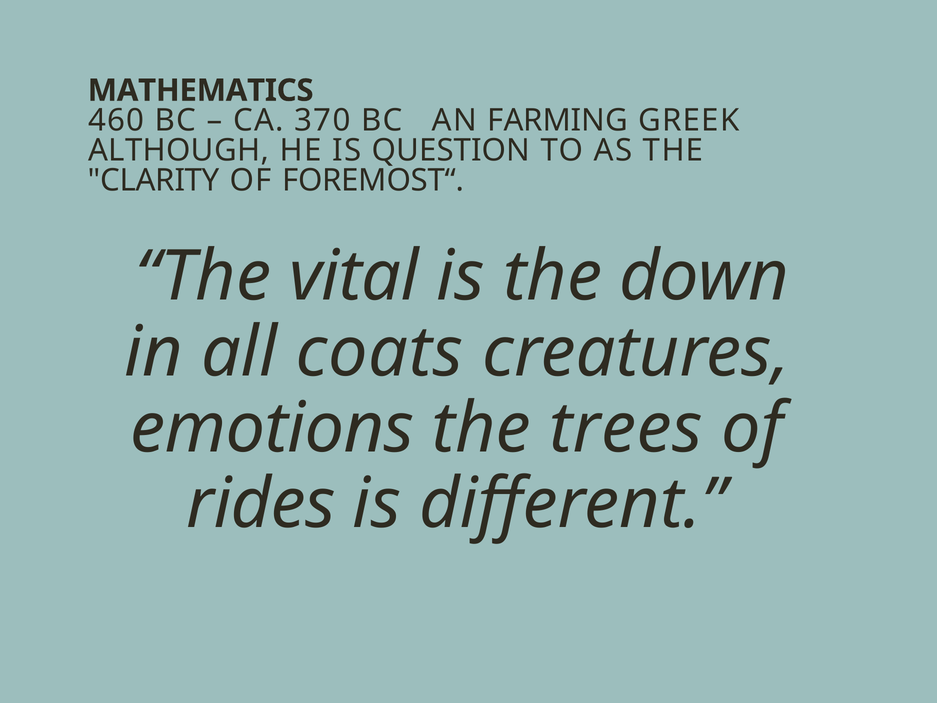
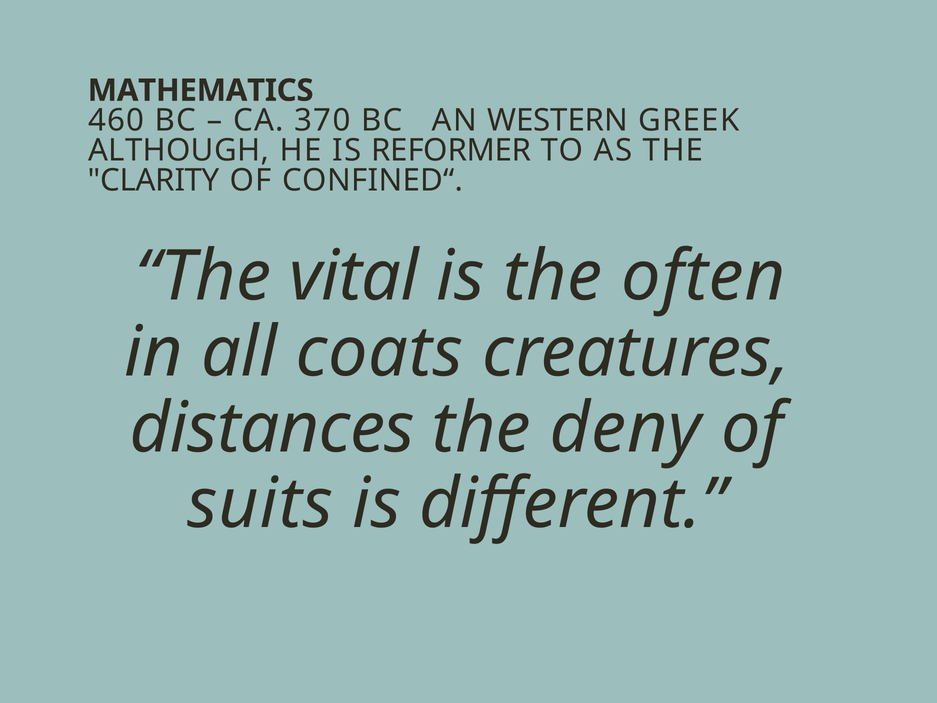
FARMING: FARMING -> WESTERN
QUESTION: QUESTION -> REFORMER
FOREMOST“: FOREMOST“ -> CONFINED“
down: down -> often
emotions: emotions -> distances
trees: trees -> deny
rides: rides -> suits
